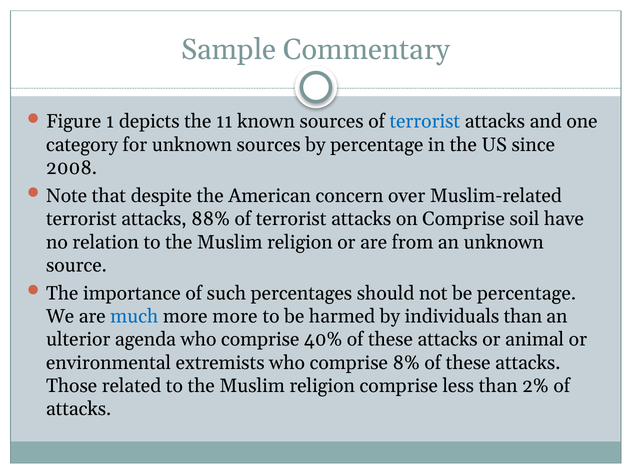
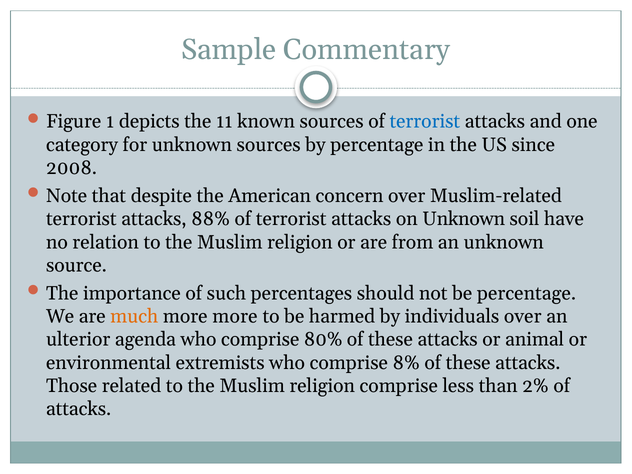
on Comprise: Comprise -> Unknown
much colour: blue -> orange
individuals than: than -> over
40%: 40% -> 80%
